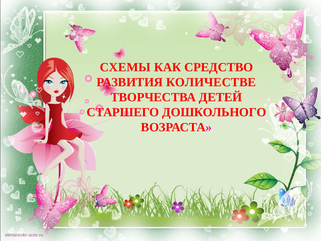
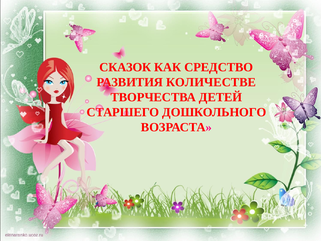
СХЕМЫ: СХЕМЫ -> СКАЗОК
